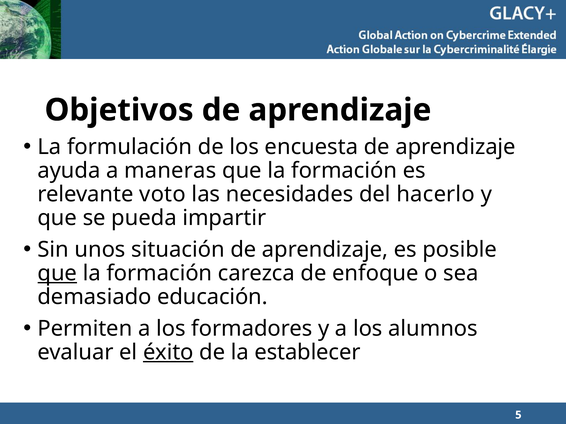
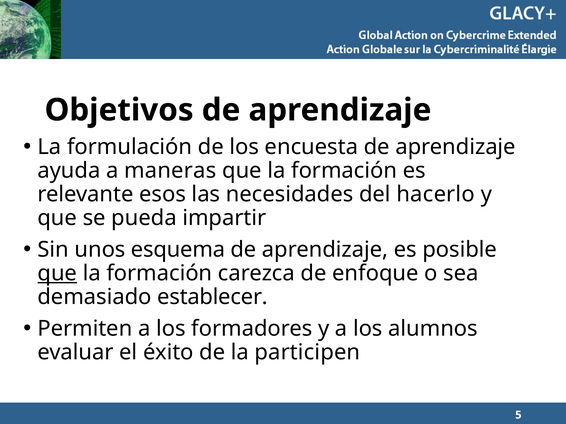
voto: voto -> esos
situación: situación -> esquema
educación: educación -> establecer
éxito underline: present -> none
establecer: establecer -> participen
